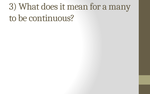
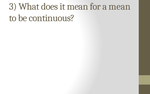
a many: many -> mean
